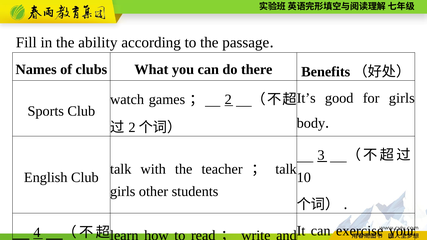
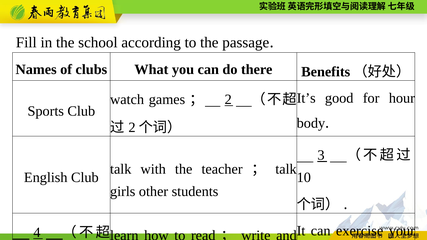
the ability: ability -> school
for girls: girls -> hour
